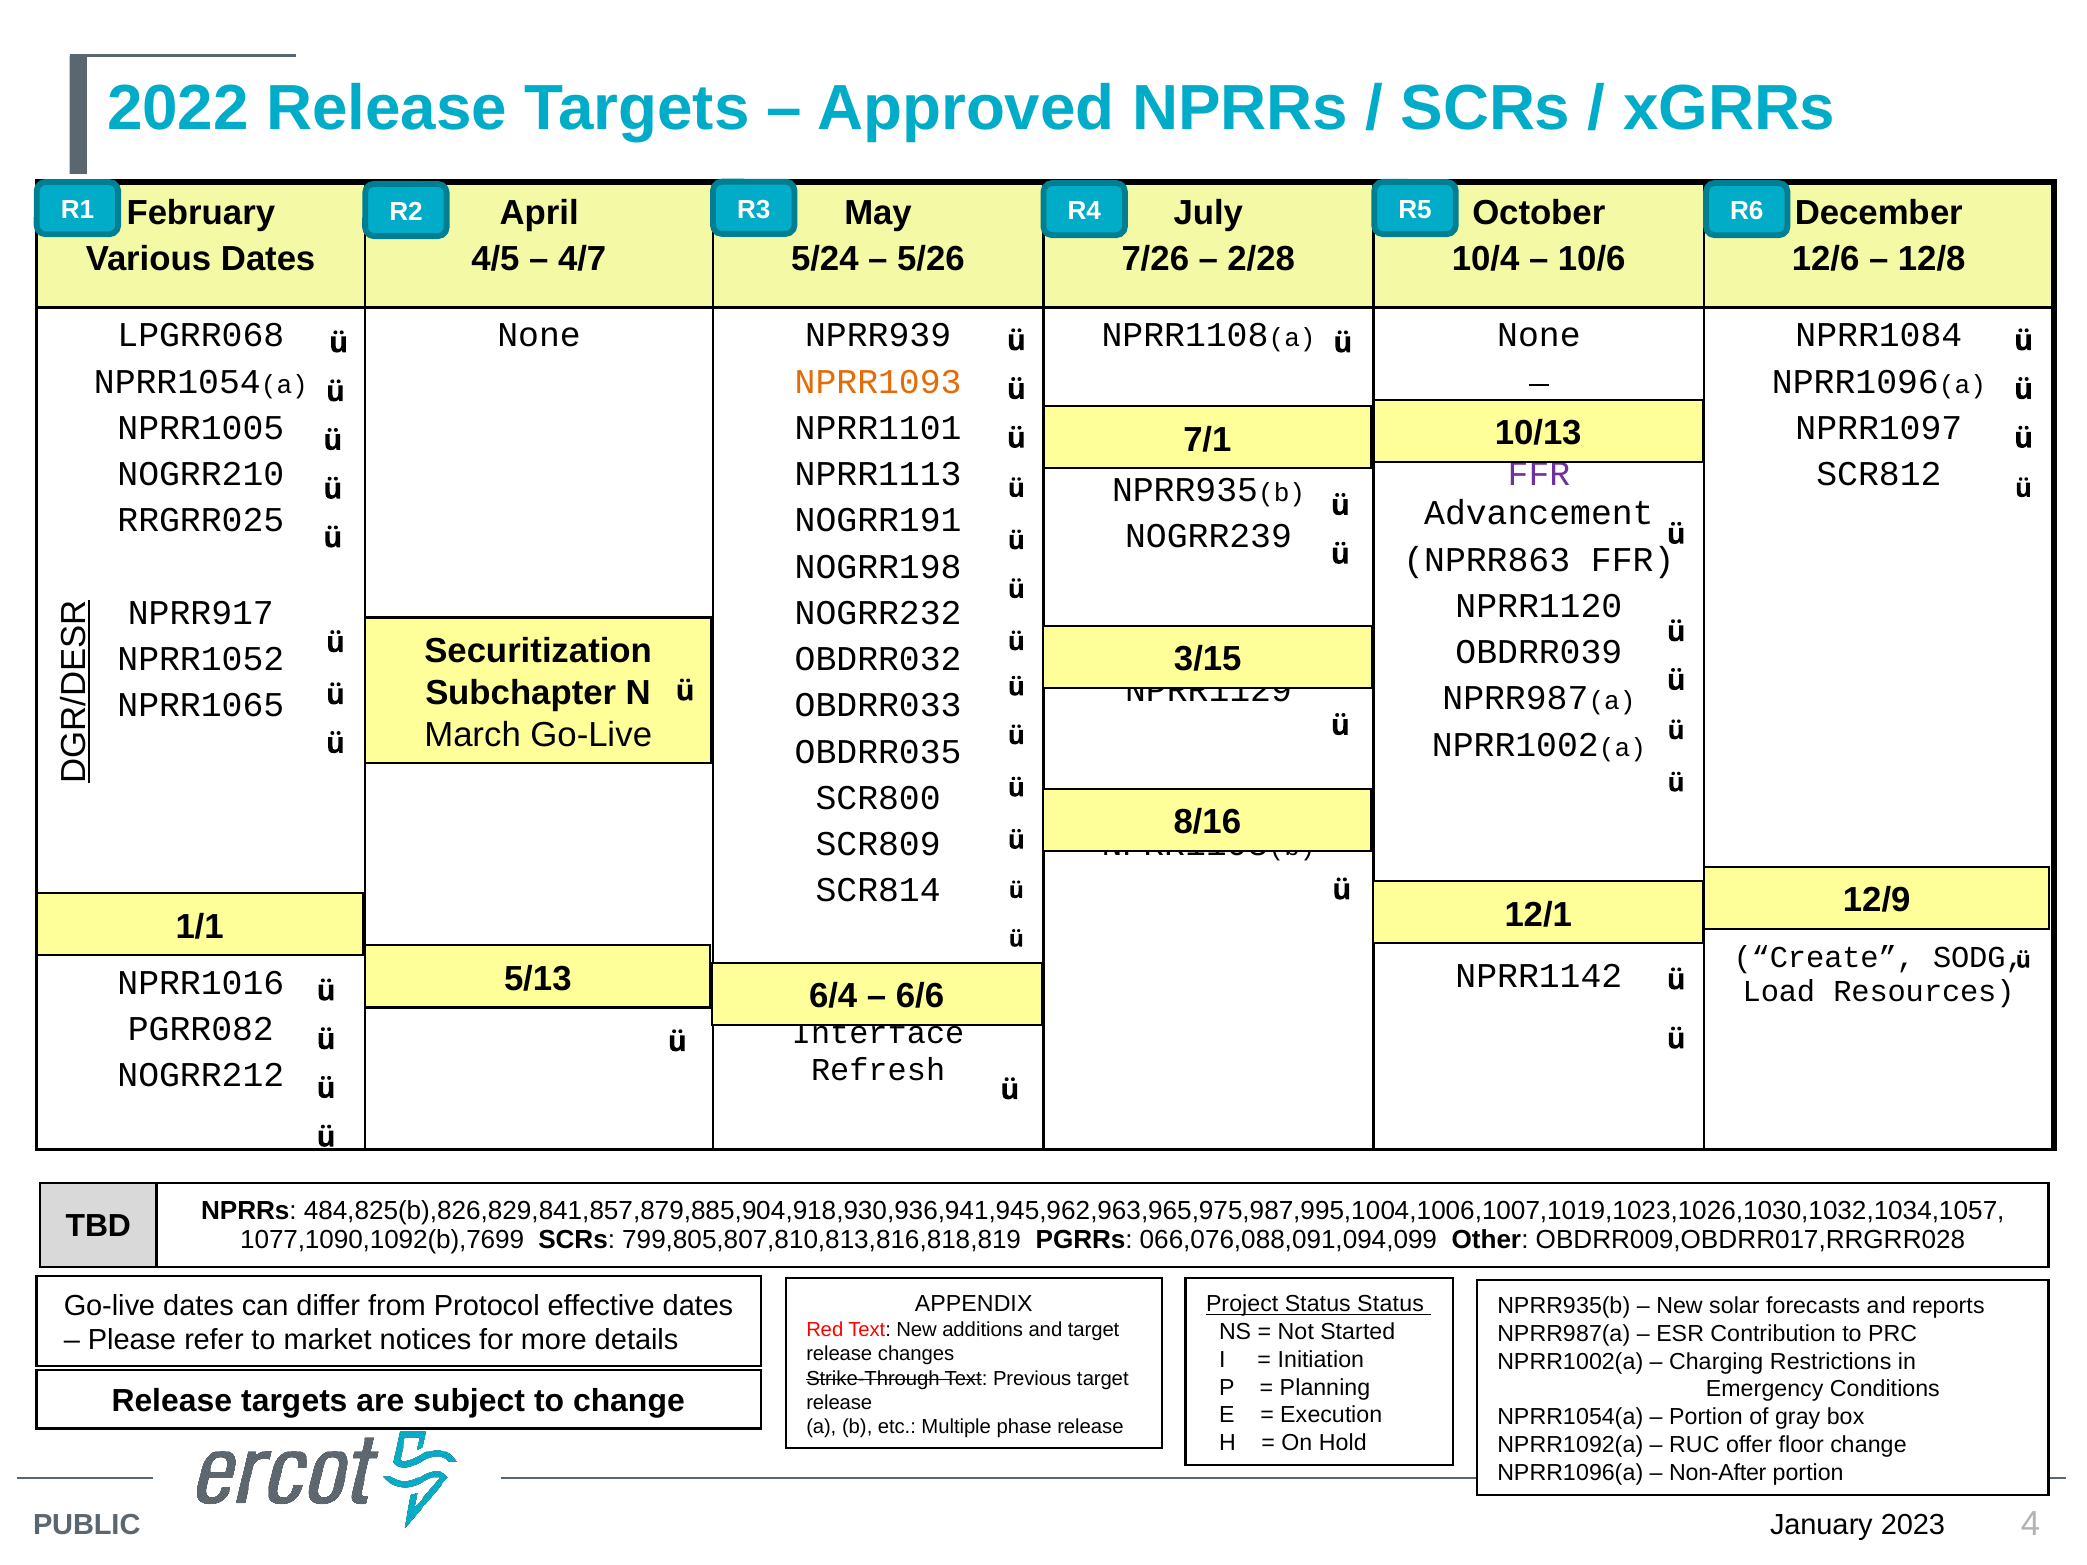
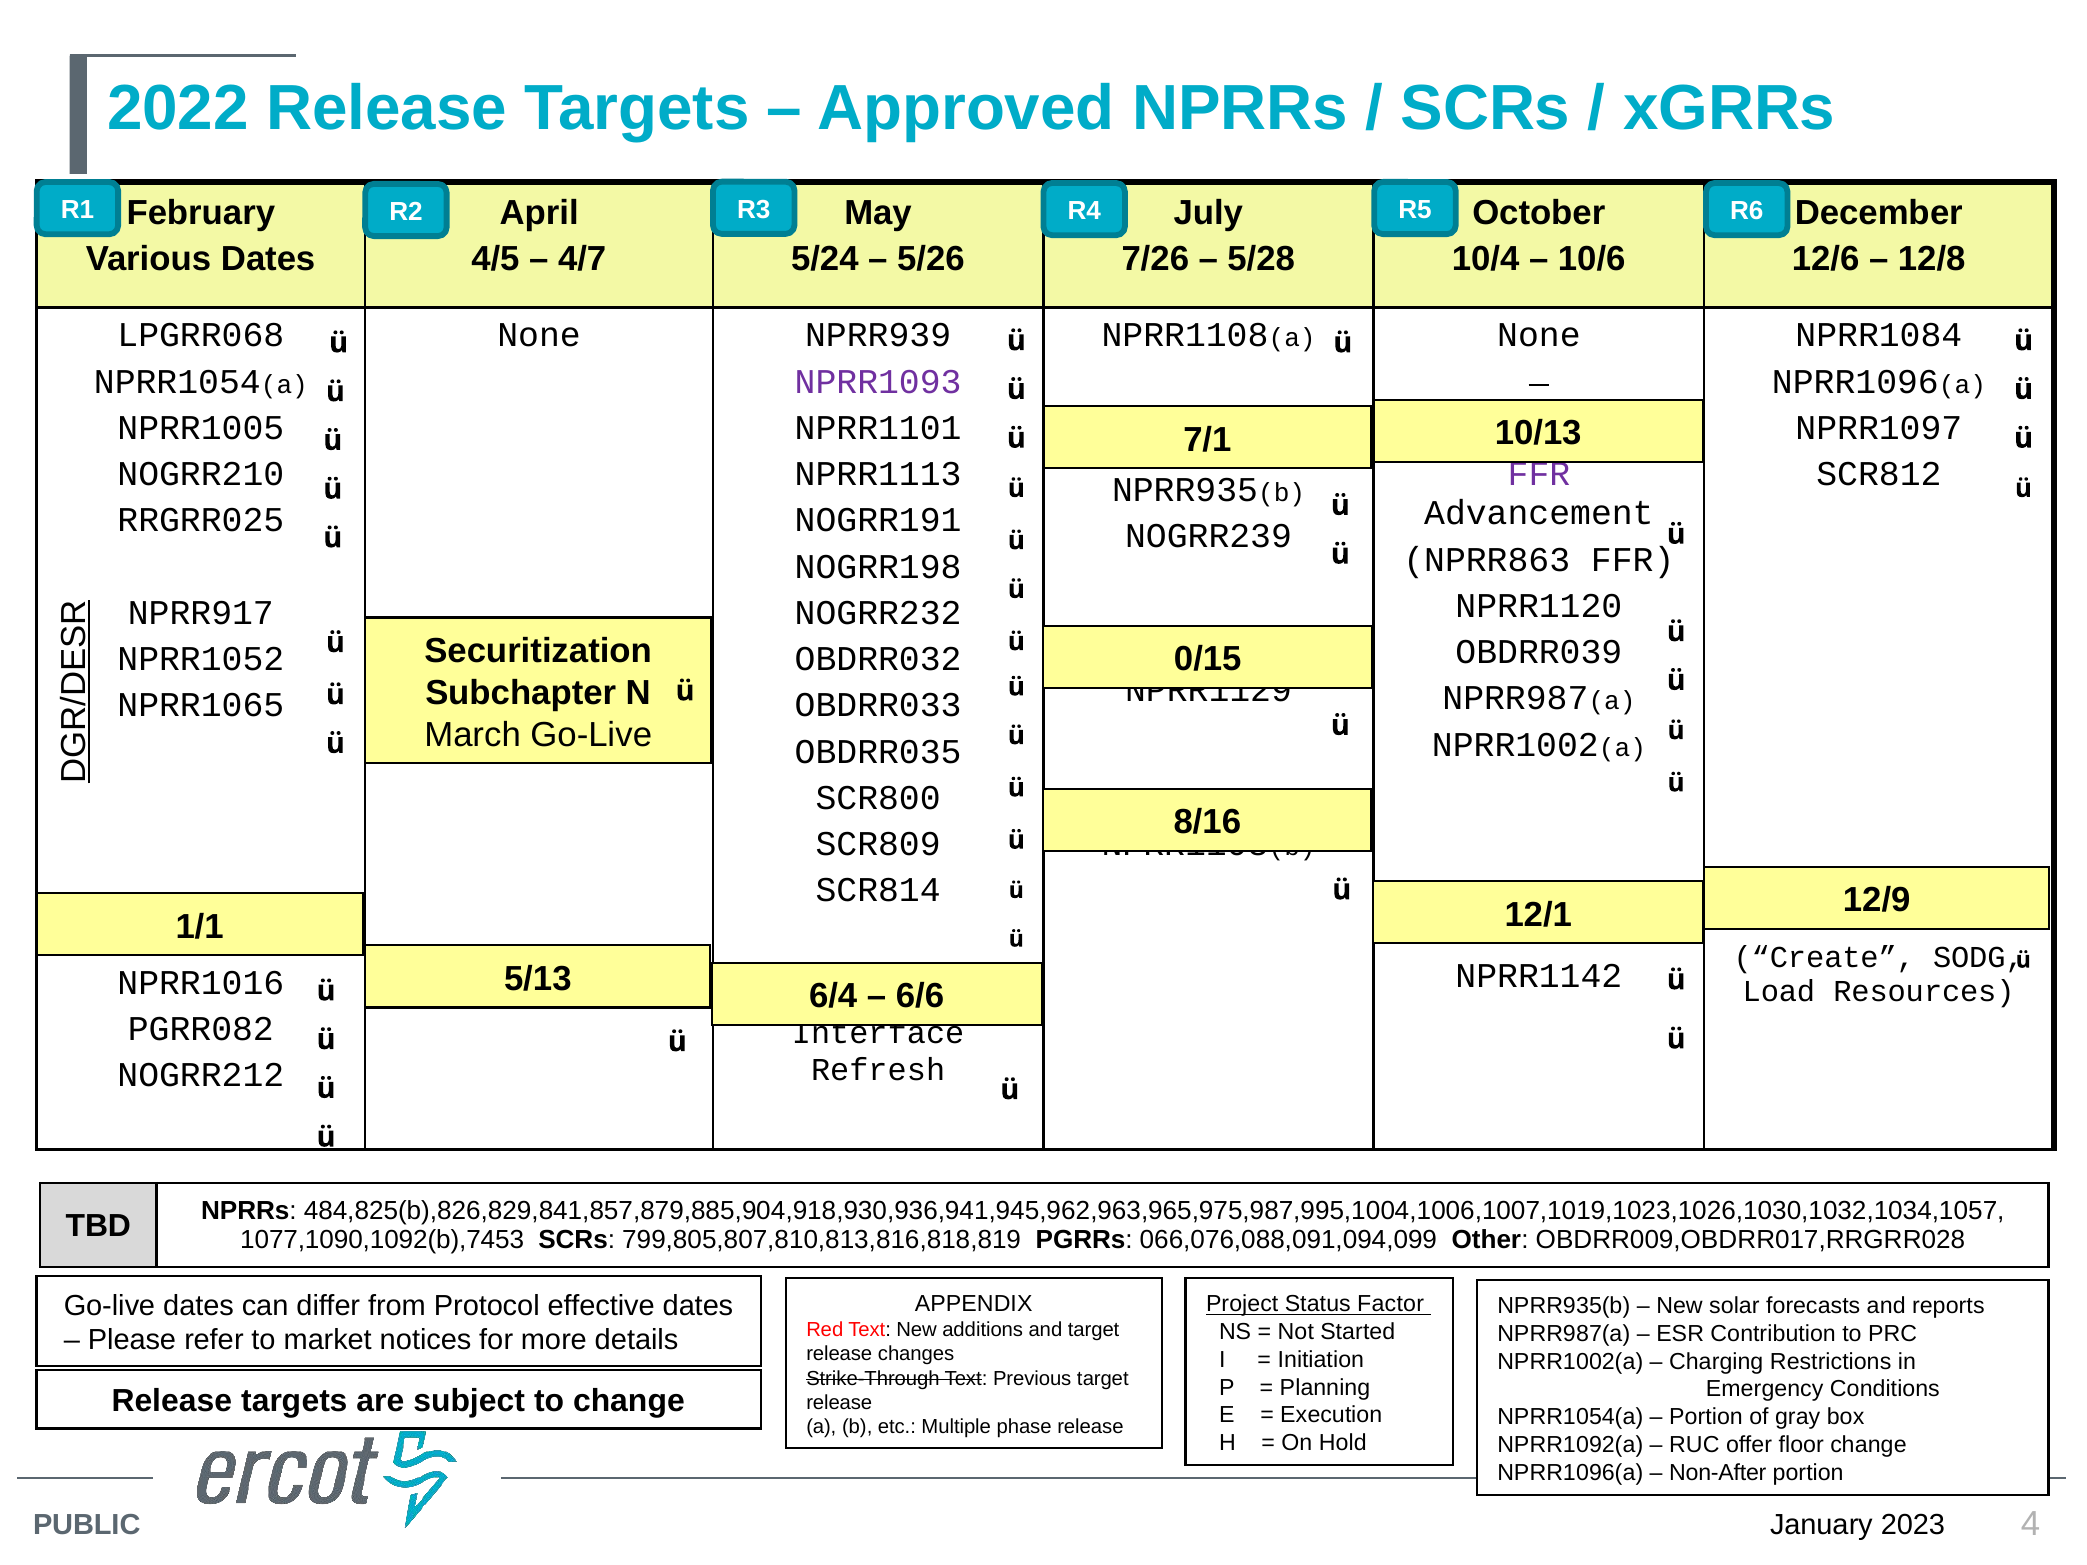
2/28: 2/28 -> 5/28
NPRR1093 colour: orange -> purple
3/15: 3/15 -> 0/15
1077,1090,1092(b),7699: 1077,1090,1092(b),7699 -> 1077,1090,1092(b),7453
Status Status: Status -> Factor
